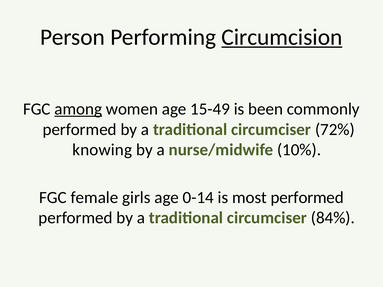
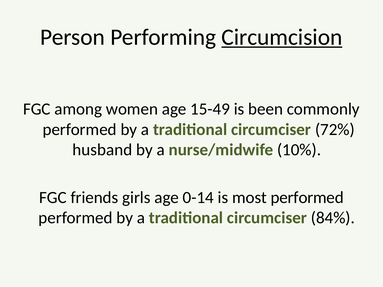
among underline: present -> none
knowing: knowing -> husband
female: female -> friends
